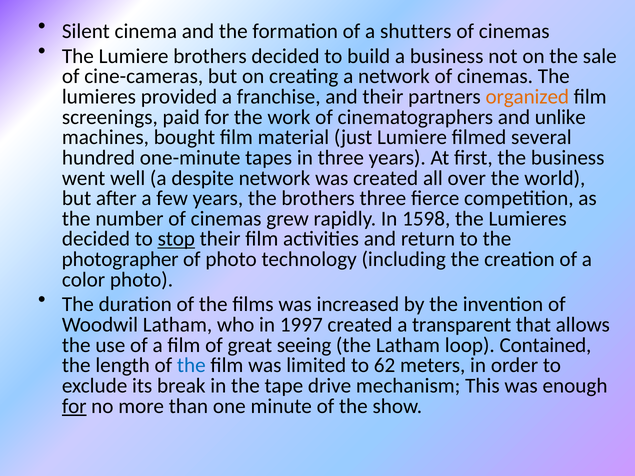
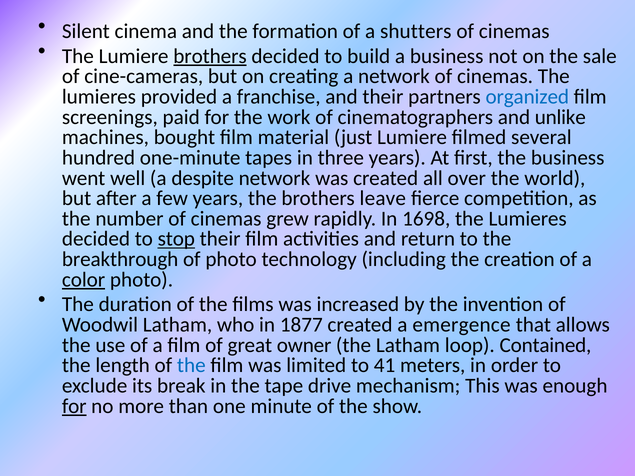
brothers at (210, 56) underline: none -> present
organized colour: orange -> blue
brothers three: three -> leave
1598: 1598 -> 1698
photographer: photographer -> breakthrough
color underline: none -> present
1997: 1997 -> 1877
transparent: transparent -> emergence
seeing: seeing -> owner
62: 62 -> 41
